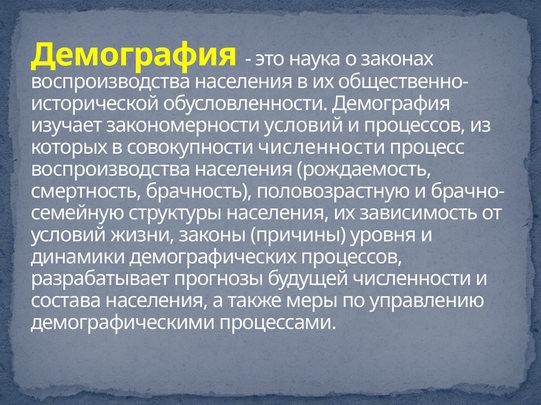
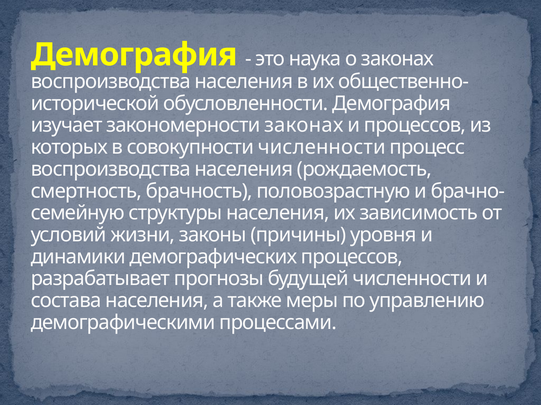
закономерности условий: условий -> законах
